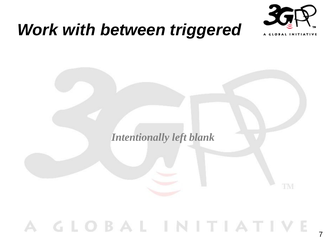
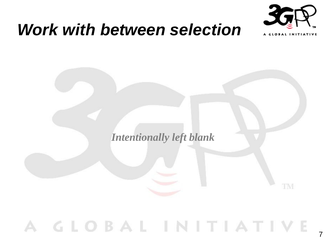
triggered: triggered -> selection
